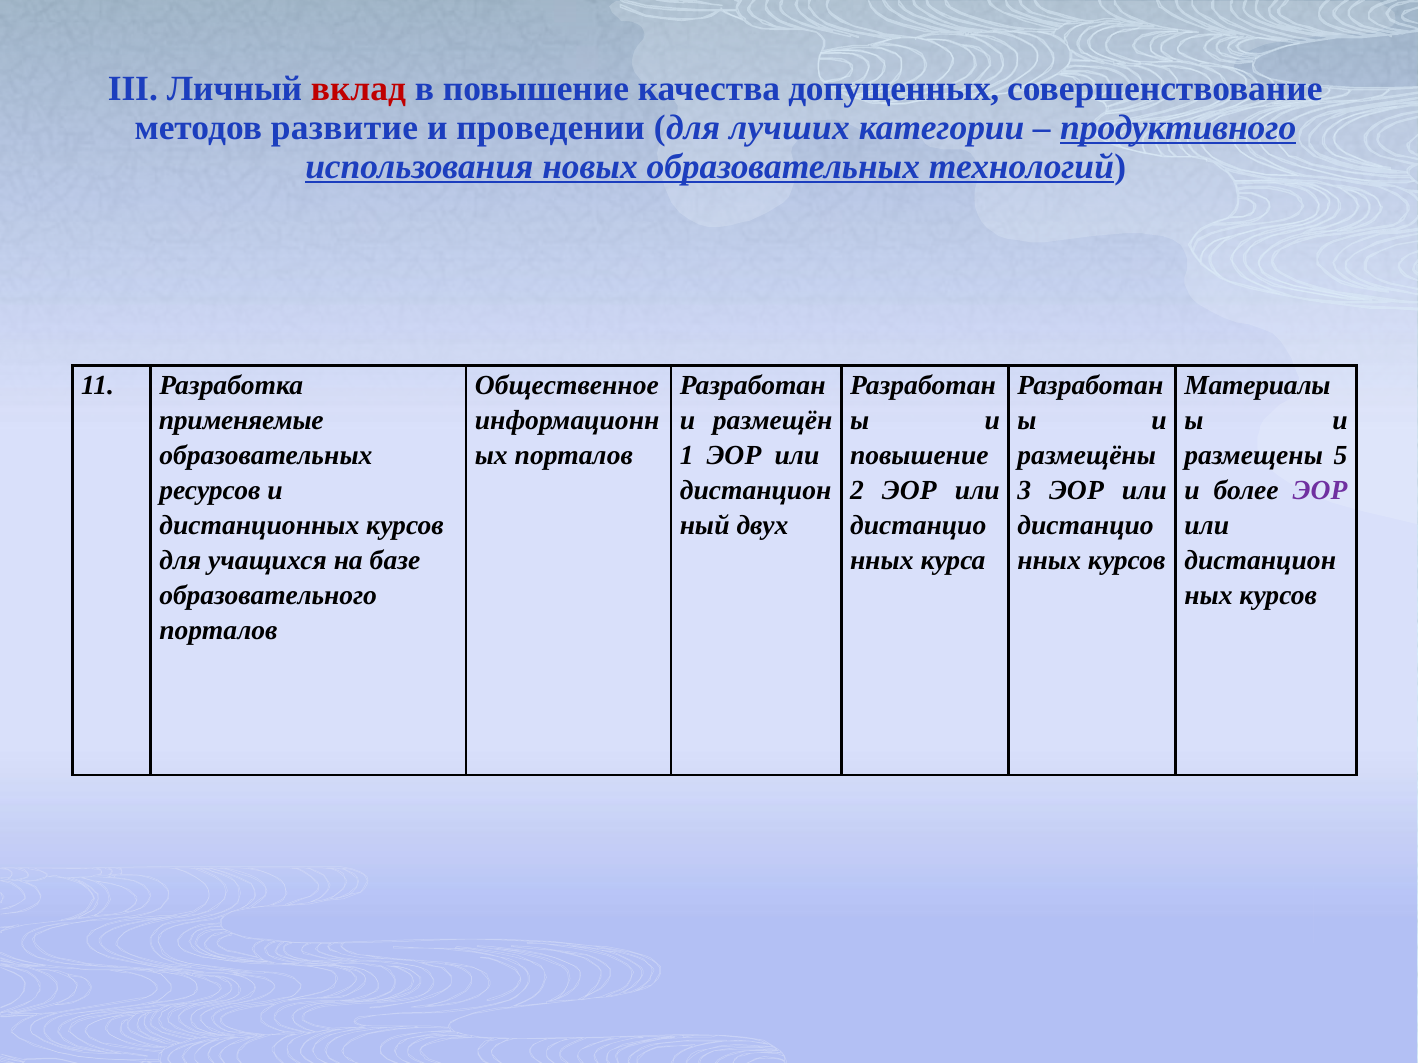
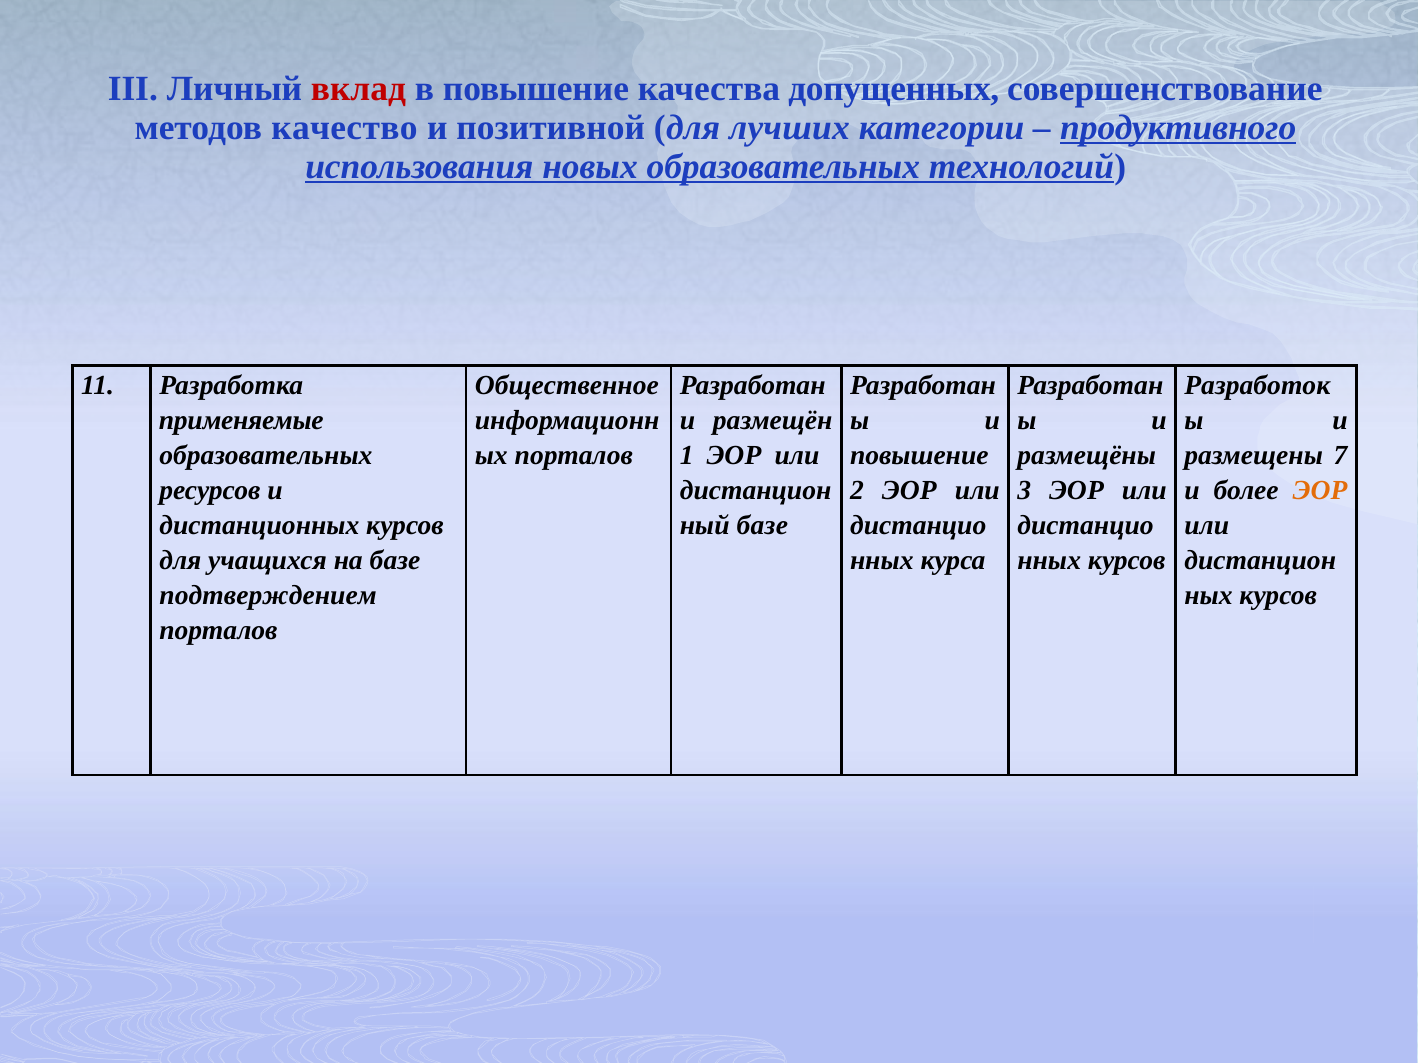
развитие: развитие -> качество
проведении: проведении -> позитивной
Материалы: Материалы -> Разработок
5: 5 -> 7
ЭОР at (1320, 491) colour: purple -> orange
двух at (762, 526): двух -> базе
образовательного: образовательного -> подтверждением
